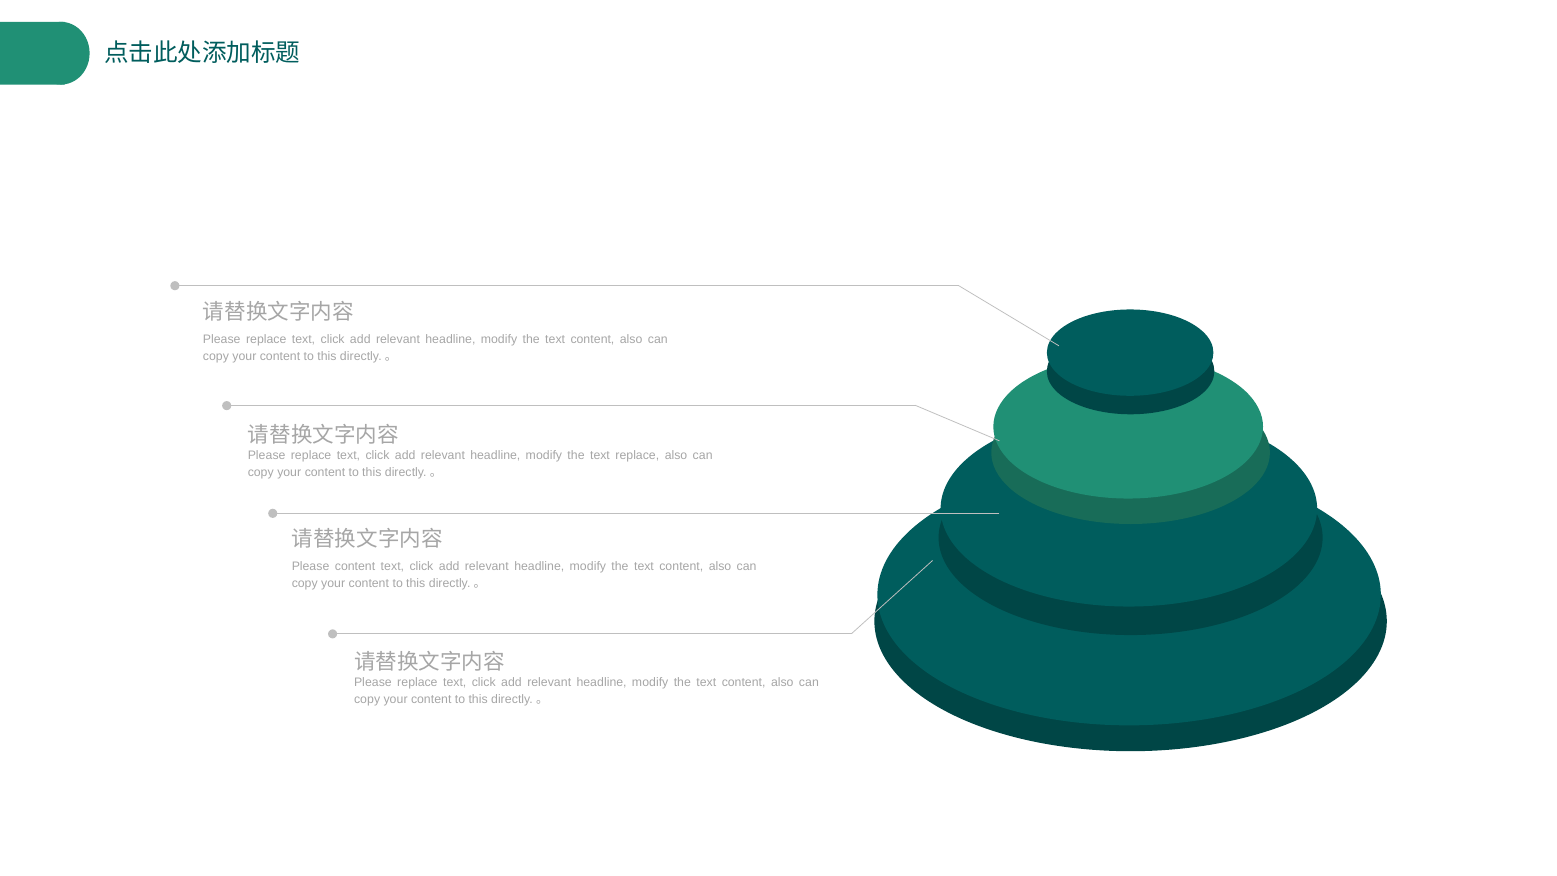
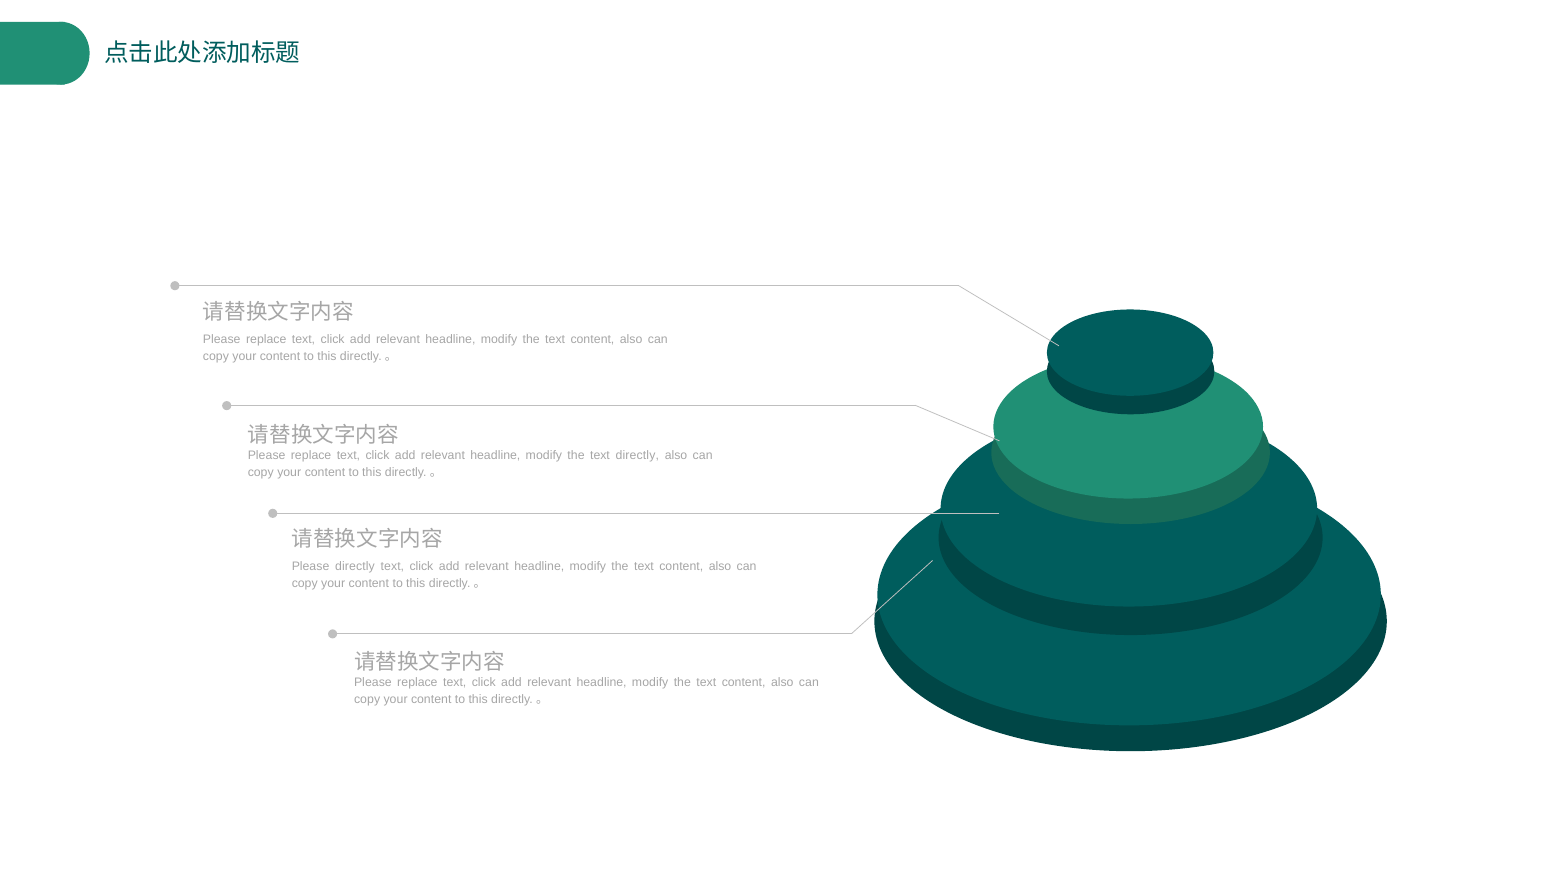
text replace: replace -> directly
Please content: content -> directly
